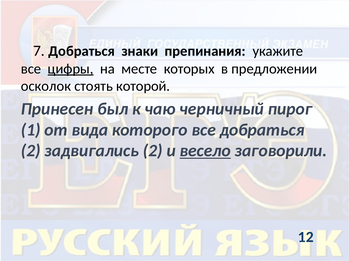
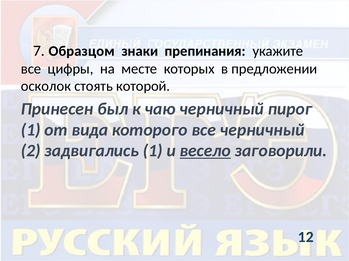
7 Добраться: Добраться -> Образцом
цифры underline: present -> none
все добраться: добраться -> черничный
задвигались 2: 2 -> 1
